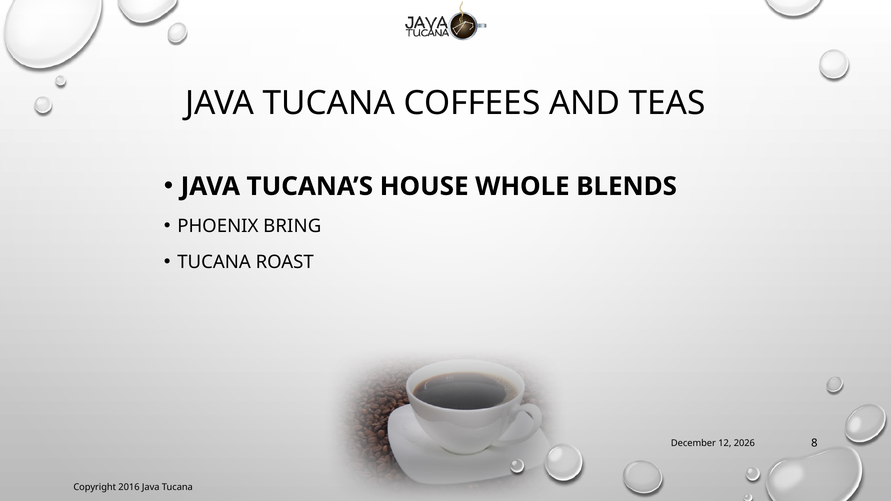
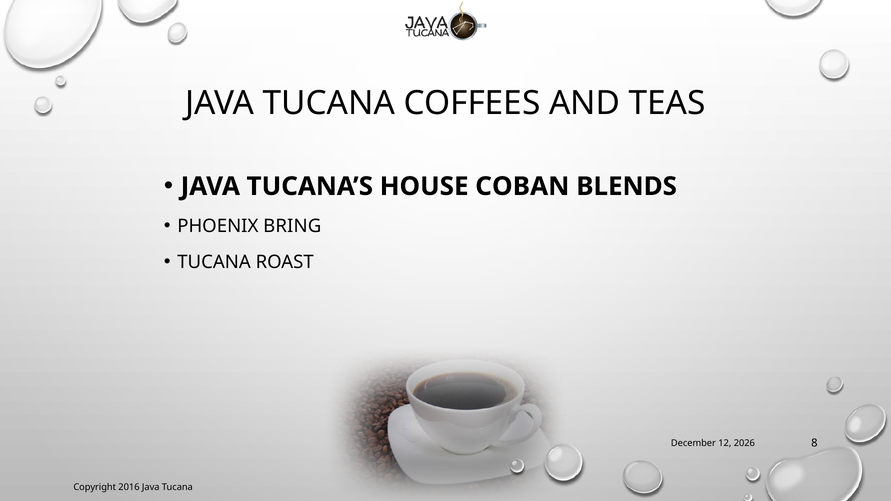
WHOLE: WHOLE -> COBAN
